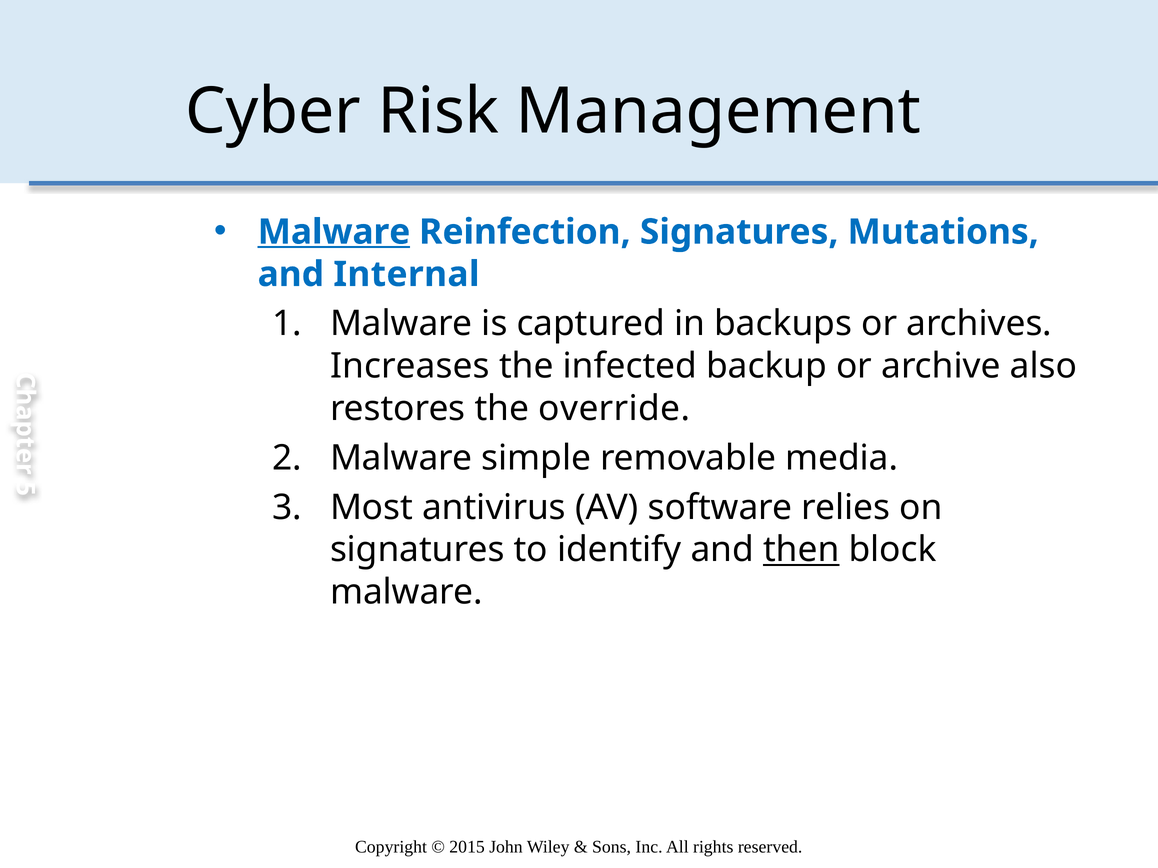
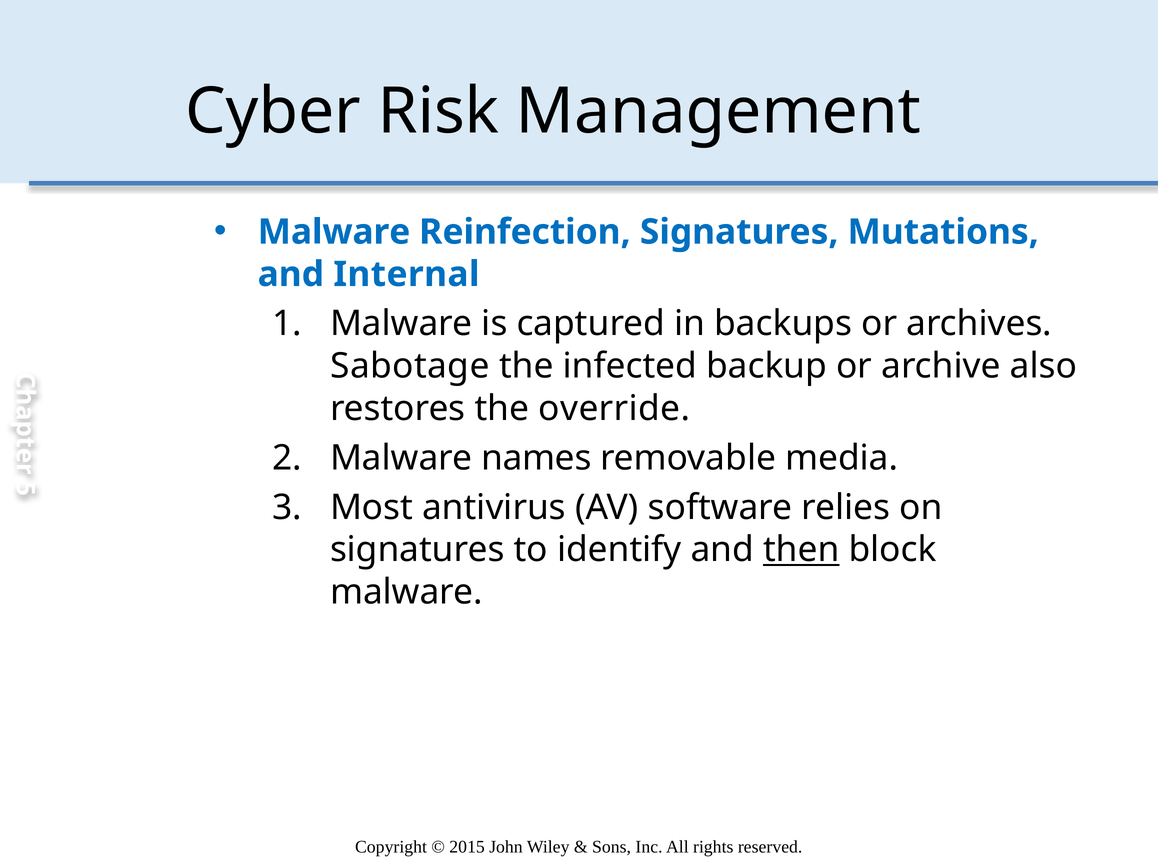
Malware at (334, 232) underline: present -> none
Increases: Increases -> Sabotage
simple: simple -> names
